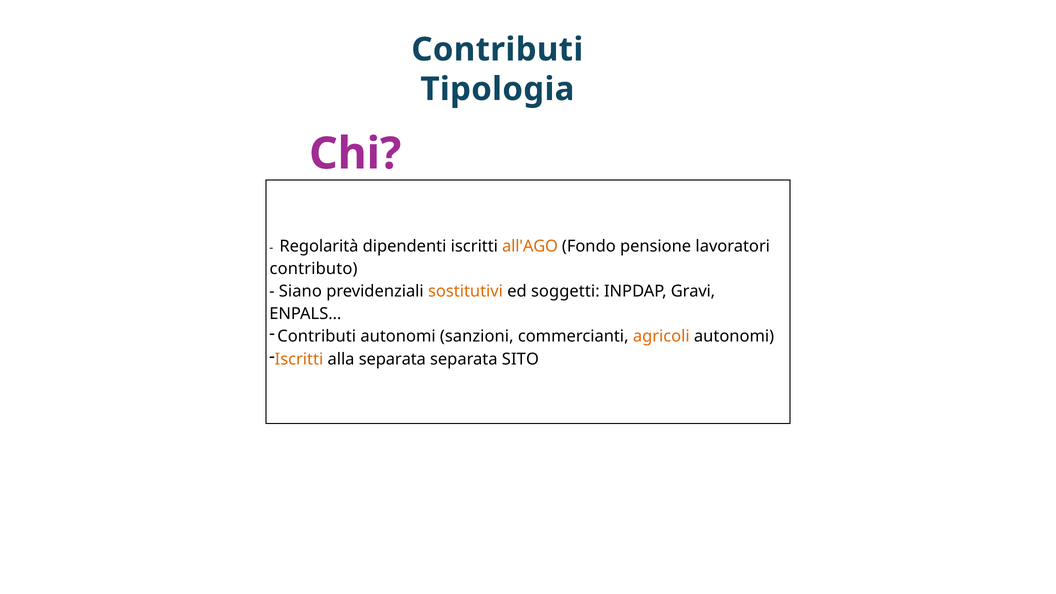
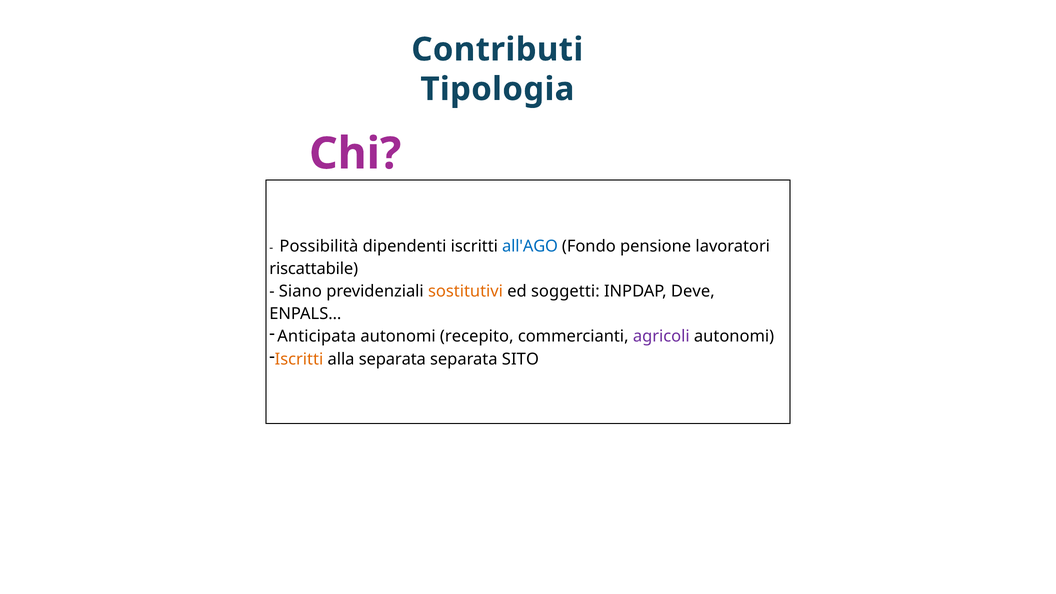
Regolarità: Regolarità -> Possibilità
all'AGO colour: orange -> blue
contributo: contributo -> riscattabile
Gravi: Gravi -> Deve
Contributi at (317, 336): Contributi -> Anticipata
sanzioni: sanzioni -> recepito
agricoli colour: orange -> purple
